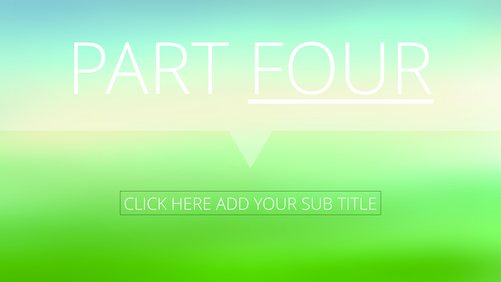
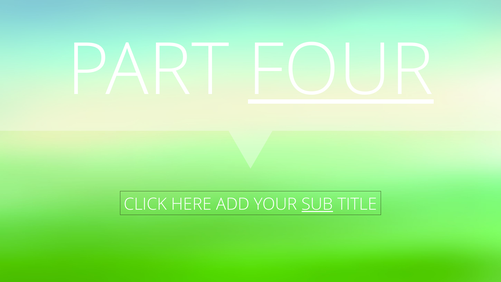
SUB underline: none -> present
